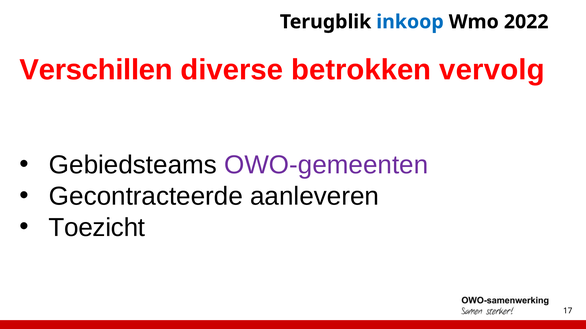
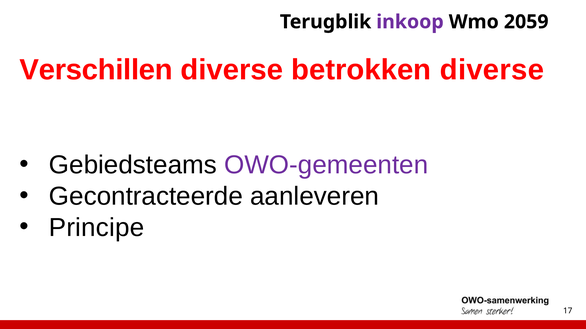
inkoop colour: blue -> purple
2022: 2022 -> 2059
betrokken vervolg: vervolg -> diverse
Toezicht: Toezicht -> Principe
